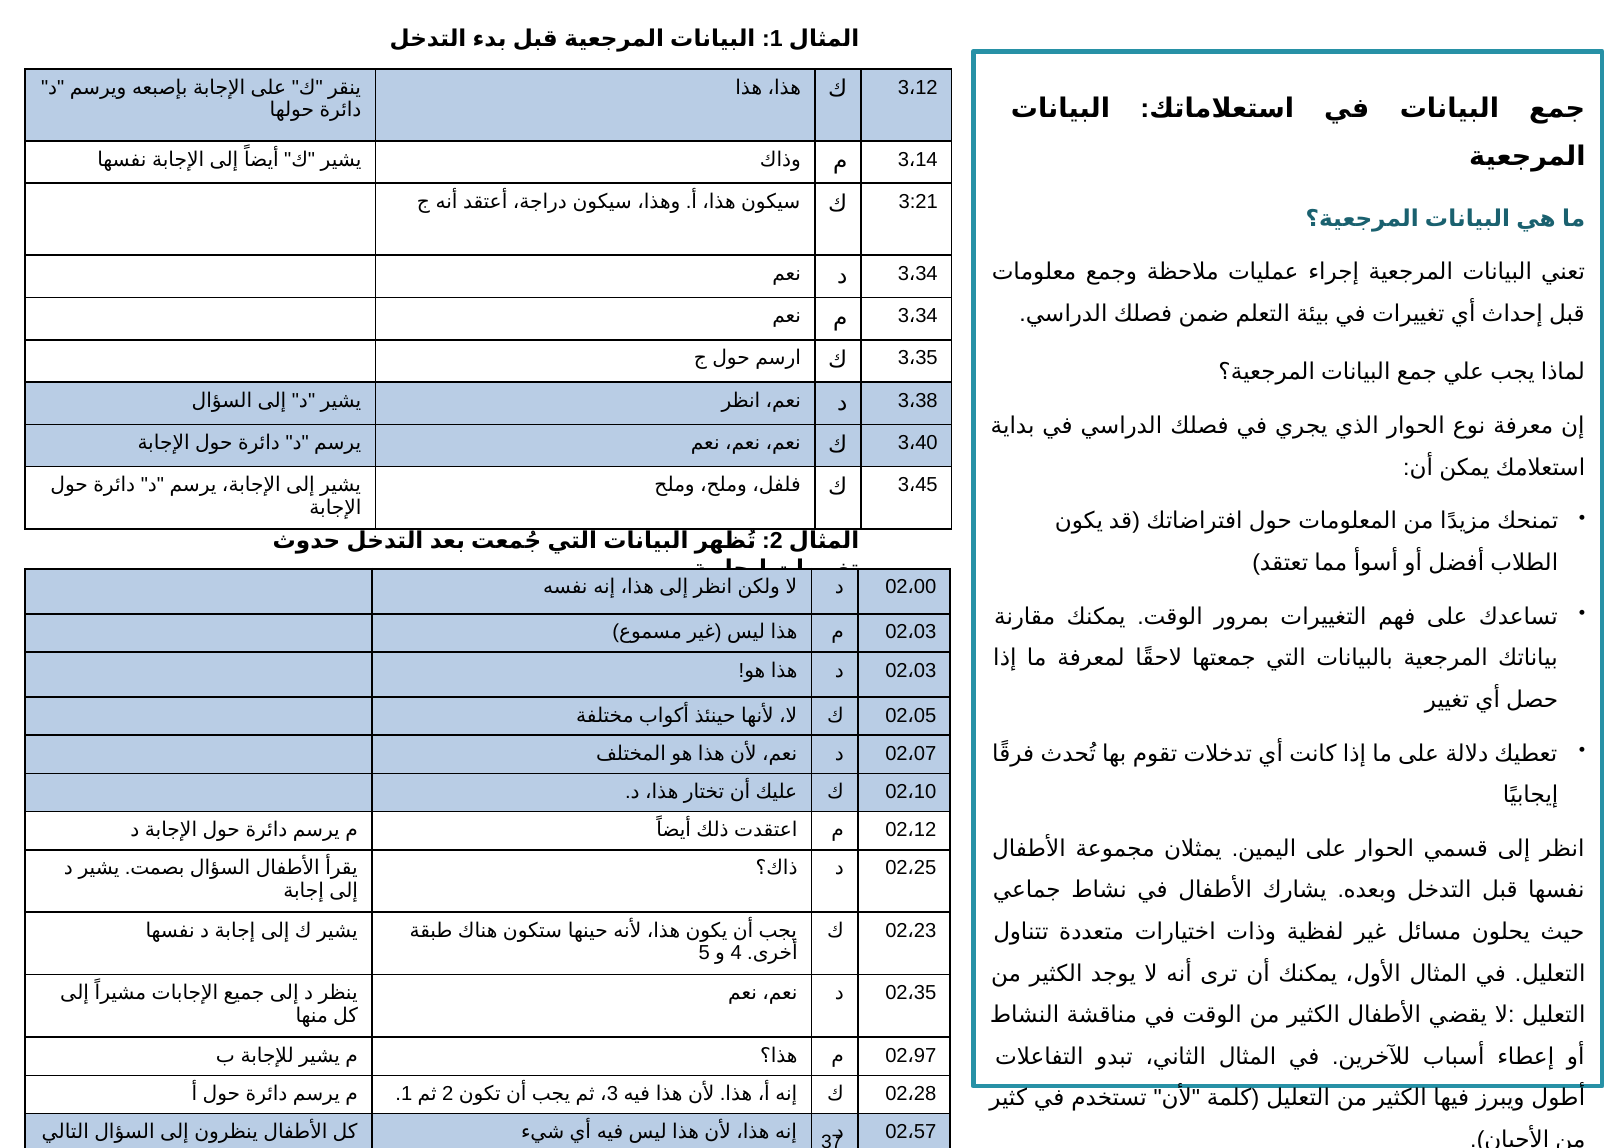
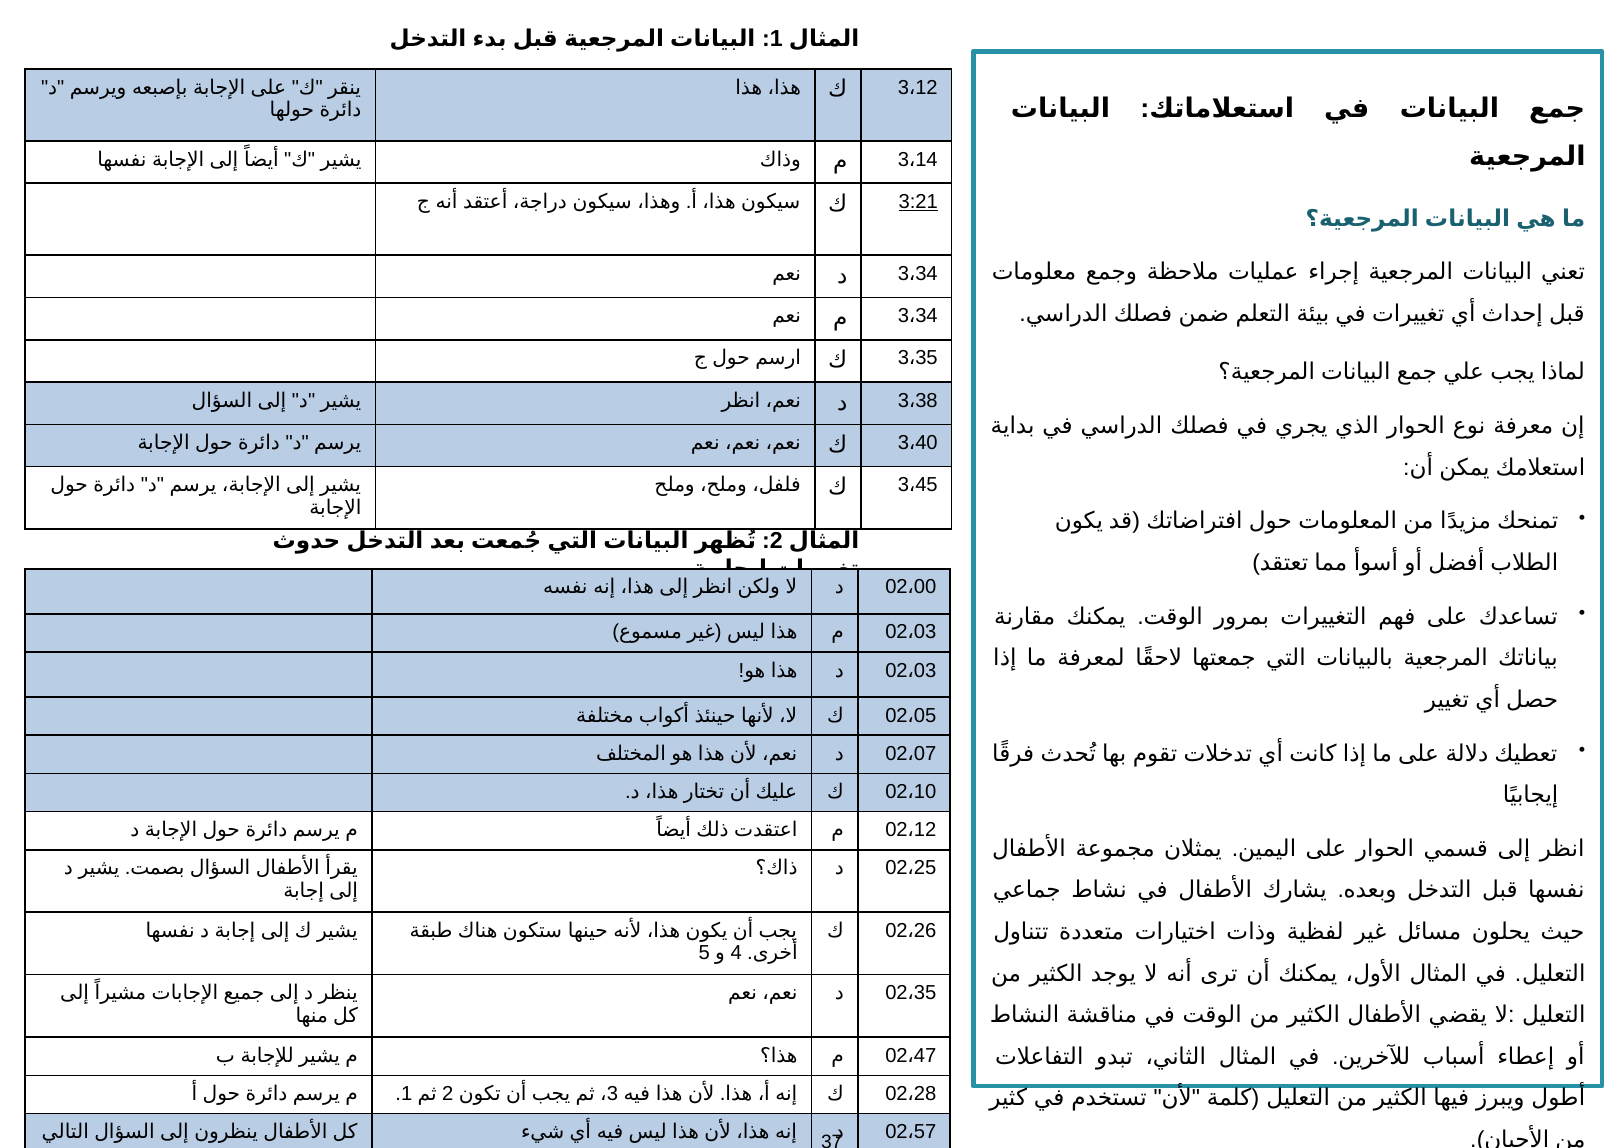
3:21 underline: none -> present
23: 23 -> 26
97: 97 -> 47
